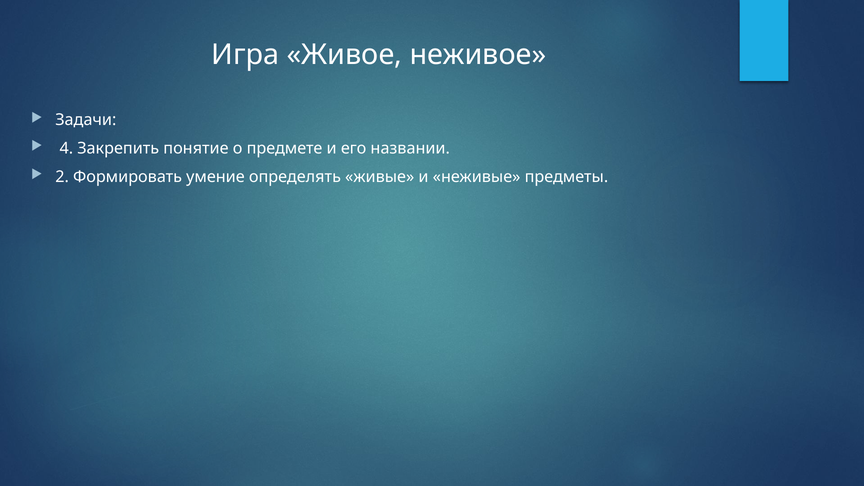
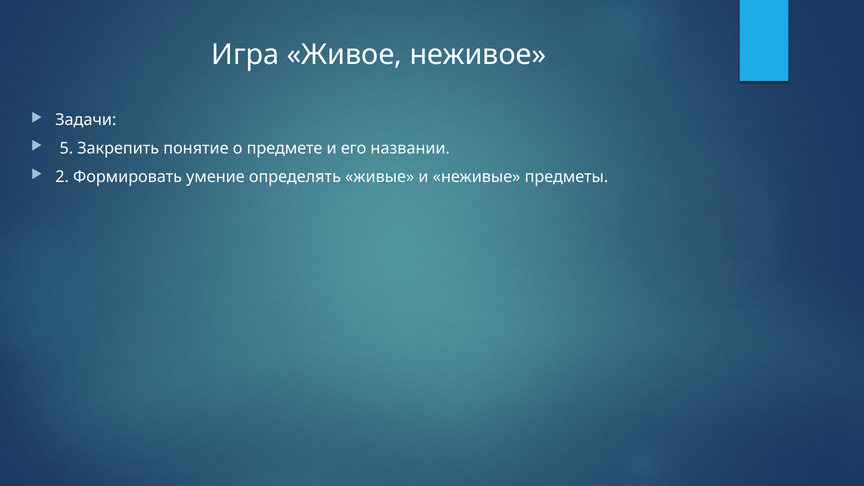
4: 4 -> 5
